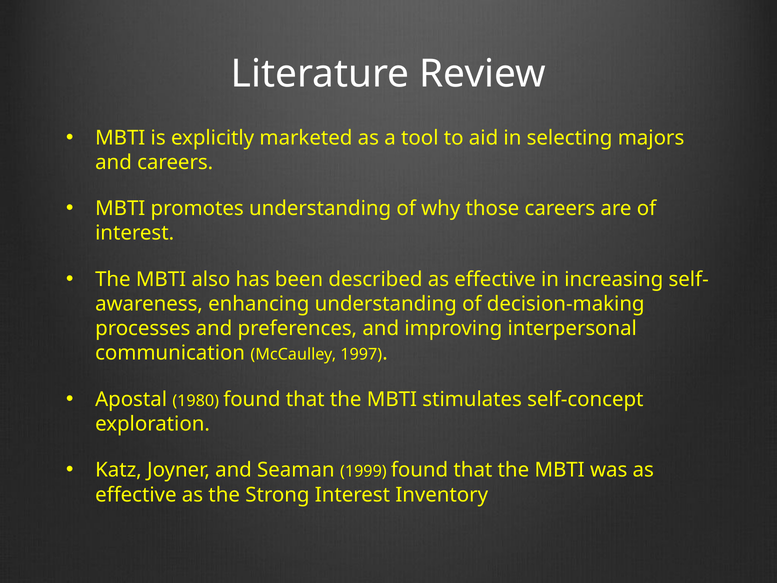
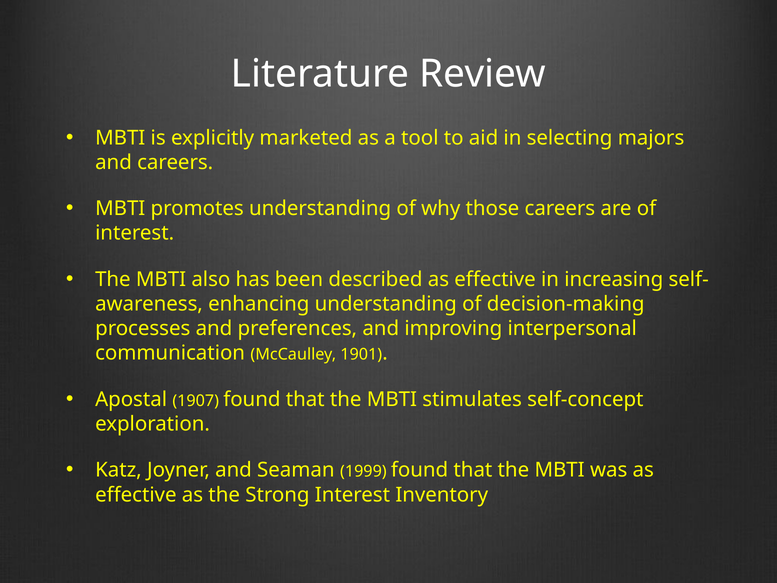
1997: 1997 -> 1901
1980: 1980 -> 1907
